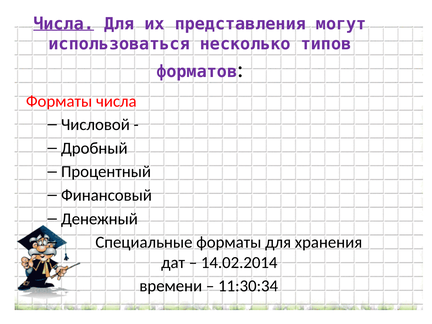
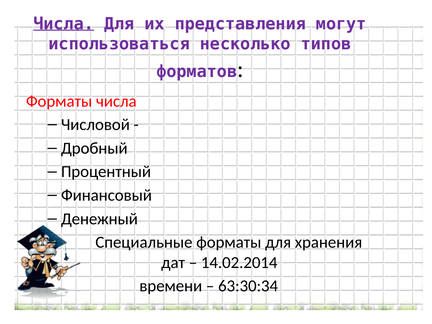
11:30:34: 11:30:34 -> 63:30:34
